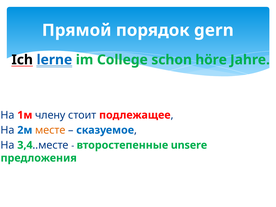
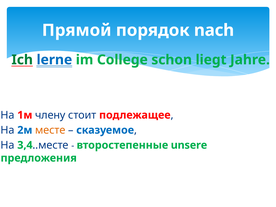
gern: gern -> nach
Ich colour: black -> green
höre: höre -> liegt
